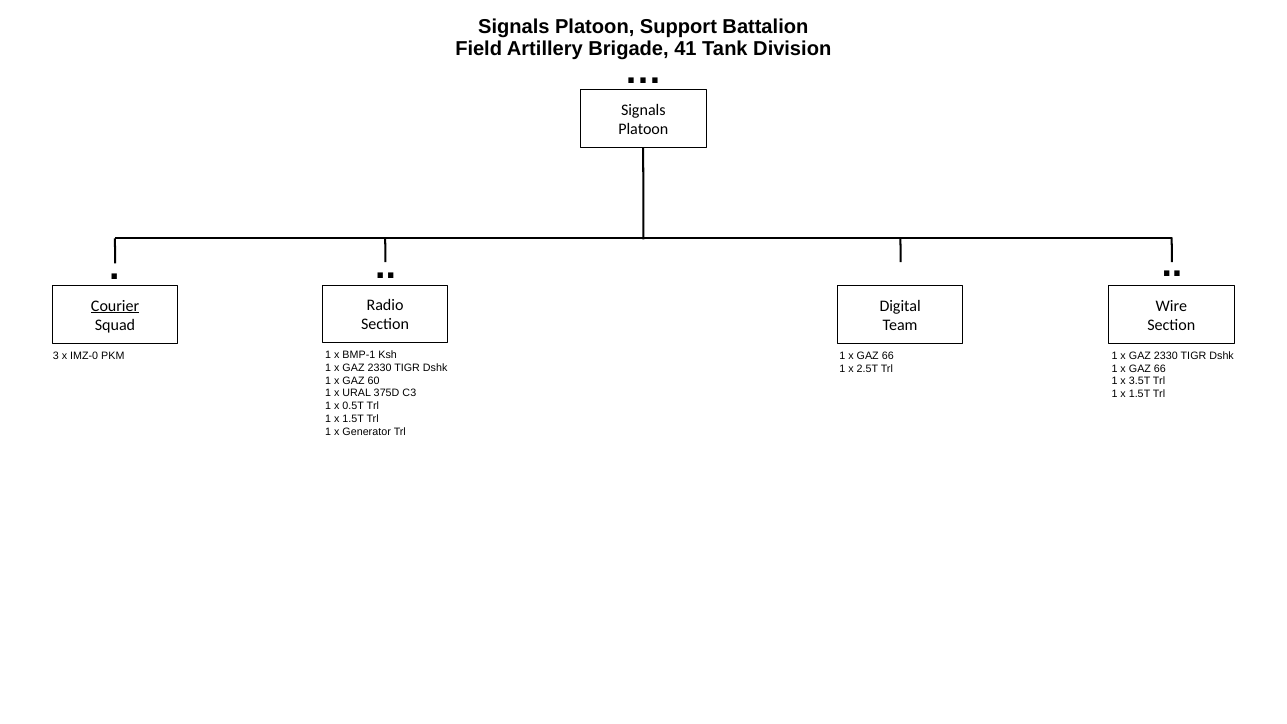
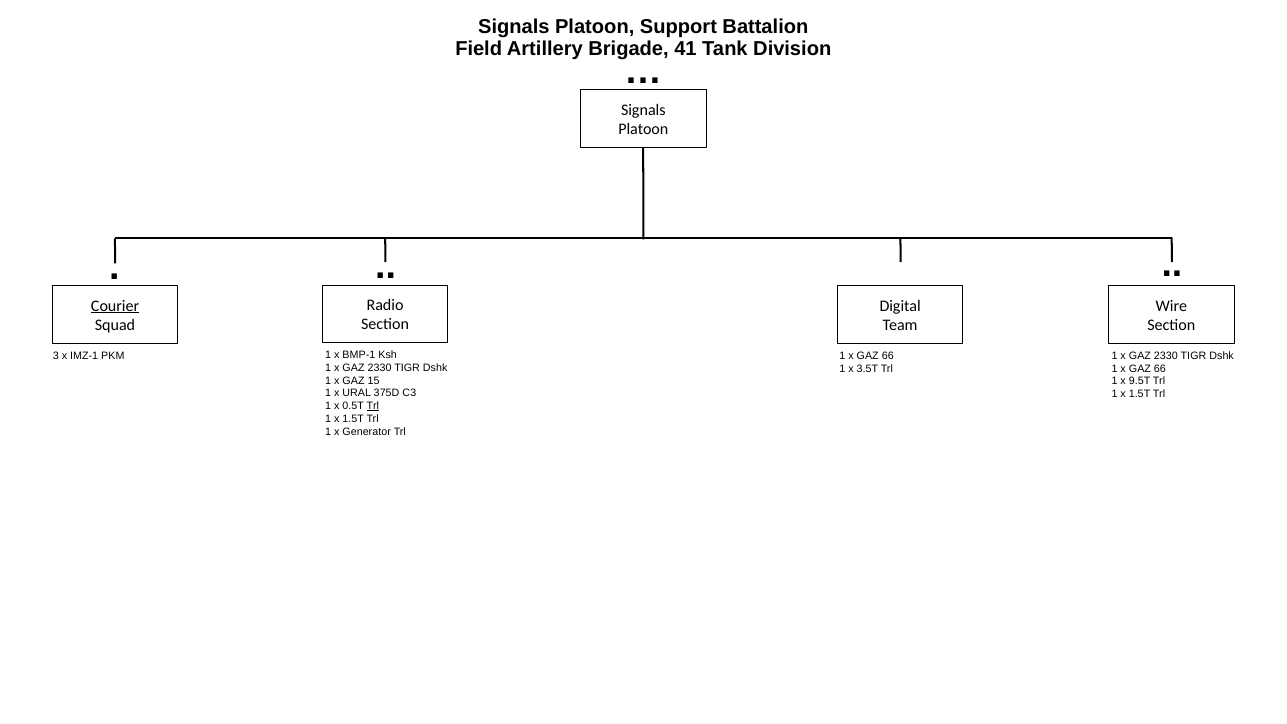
IMZ-0: IMZ-0 -> IMZ-1
2.5T: 2.5T -> 3.5T
60: 60 -> 15
3.5T: 3.5T -> 9.5T
Trl at (373, 406) underline: none -> present
